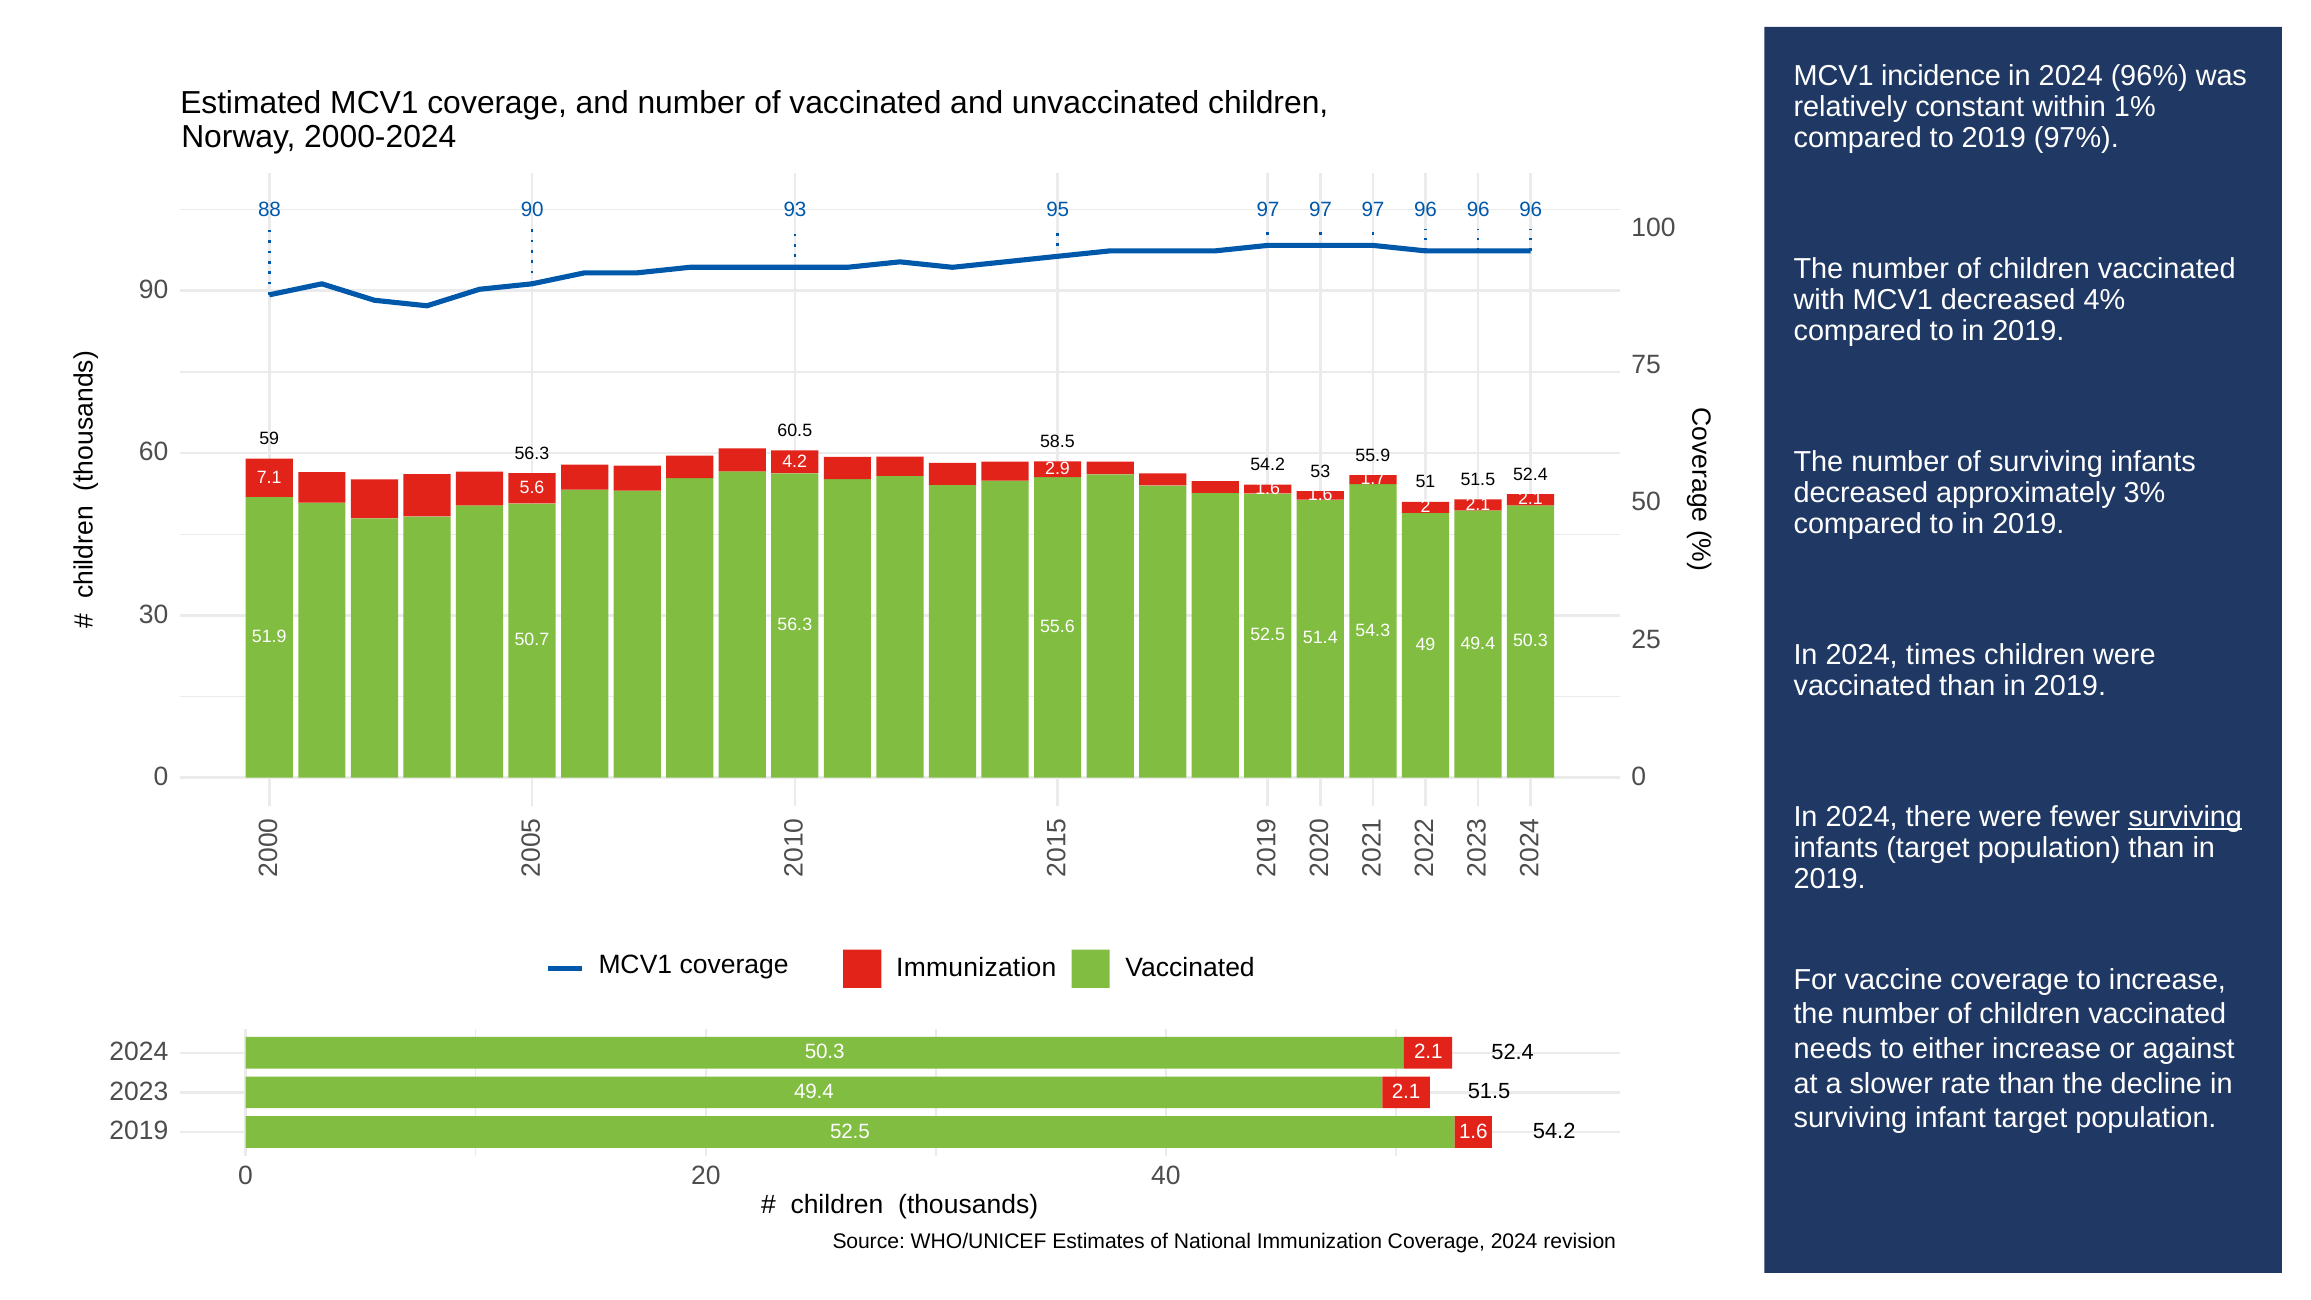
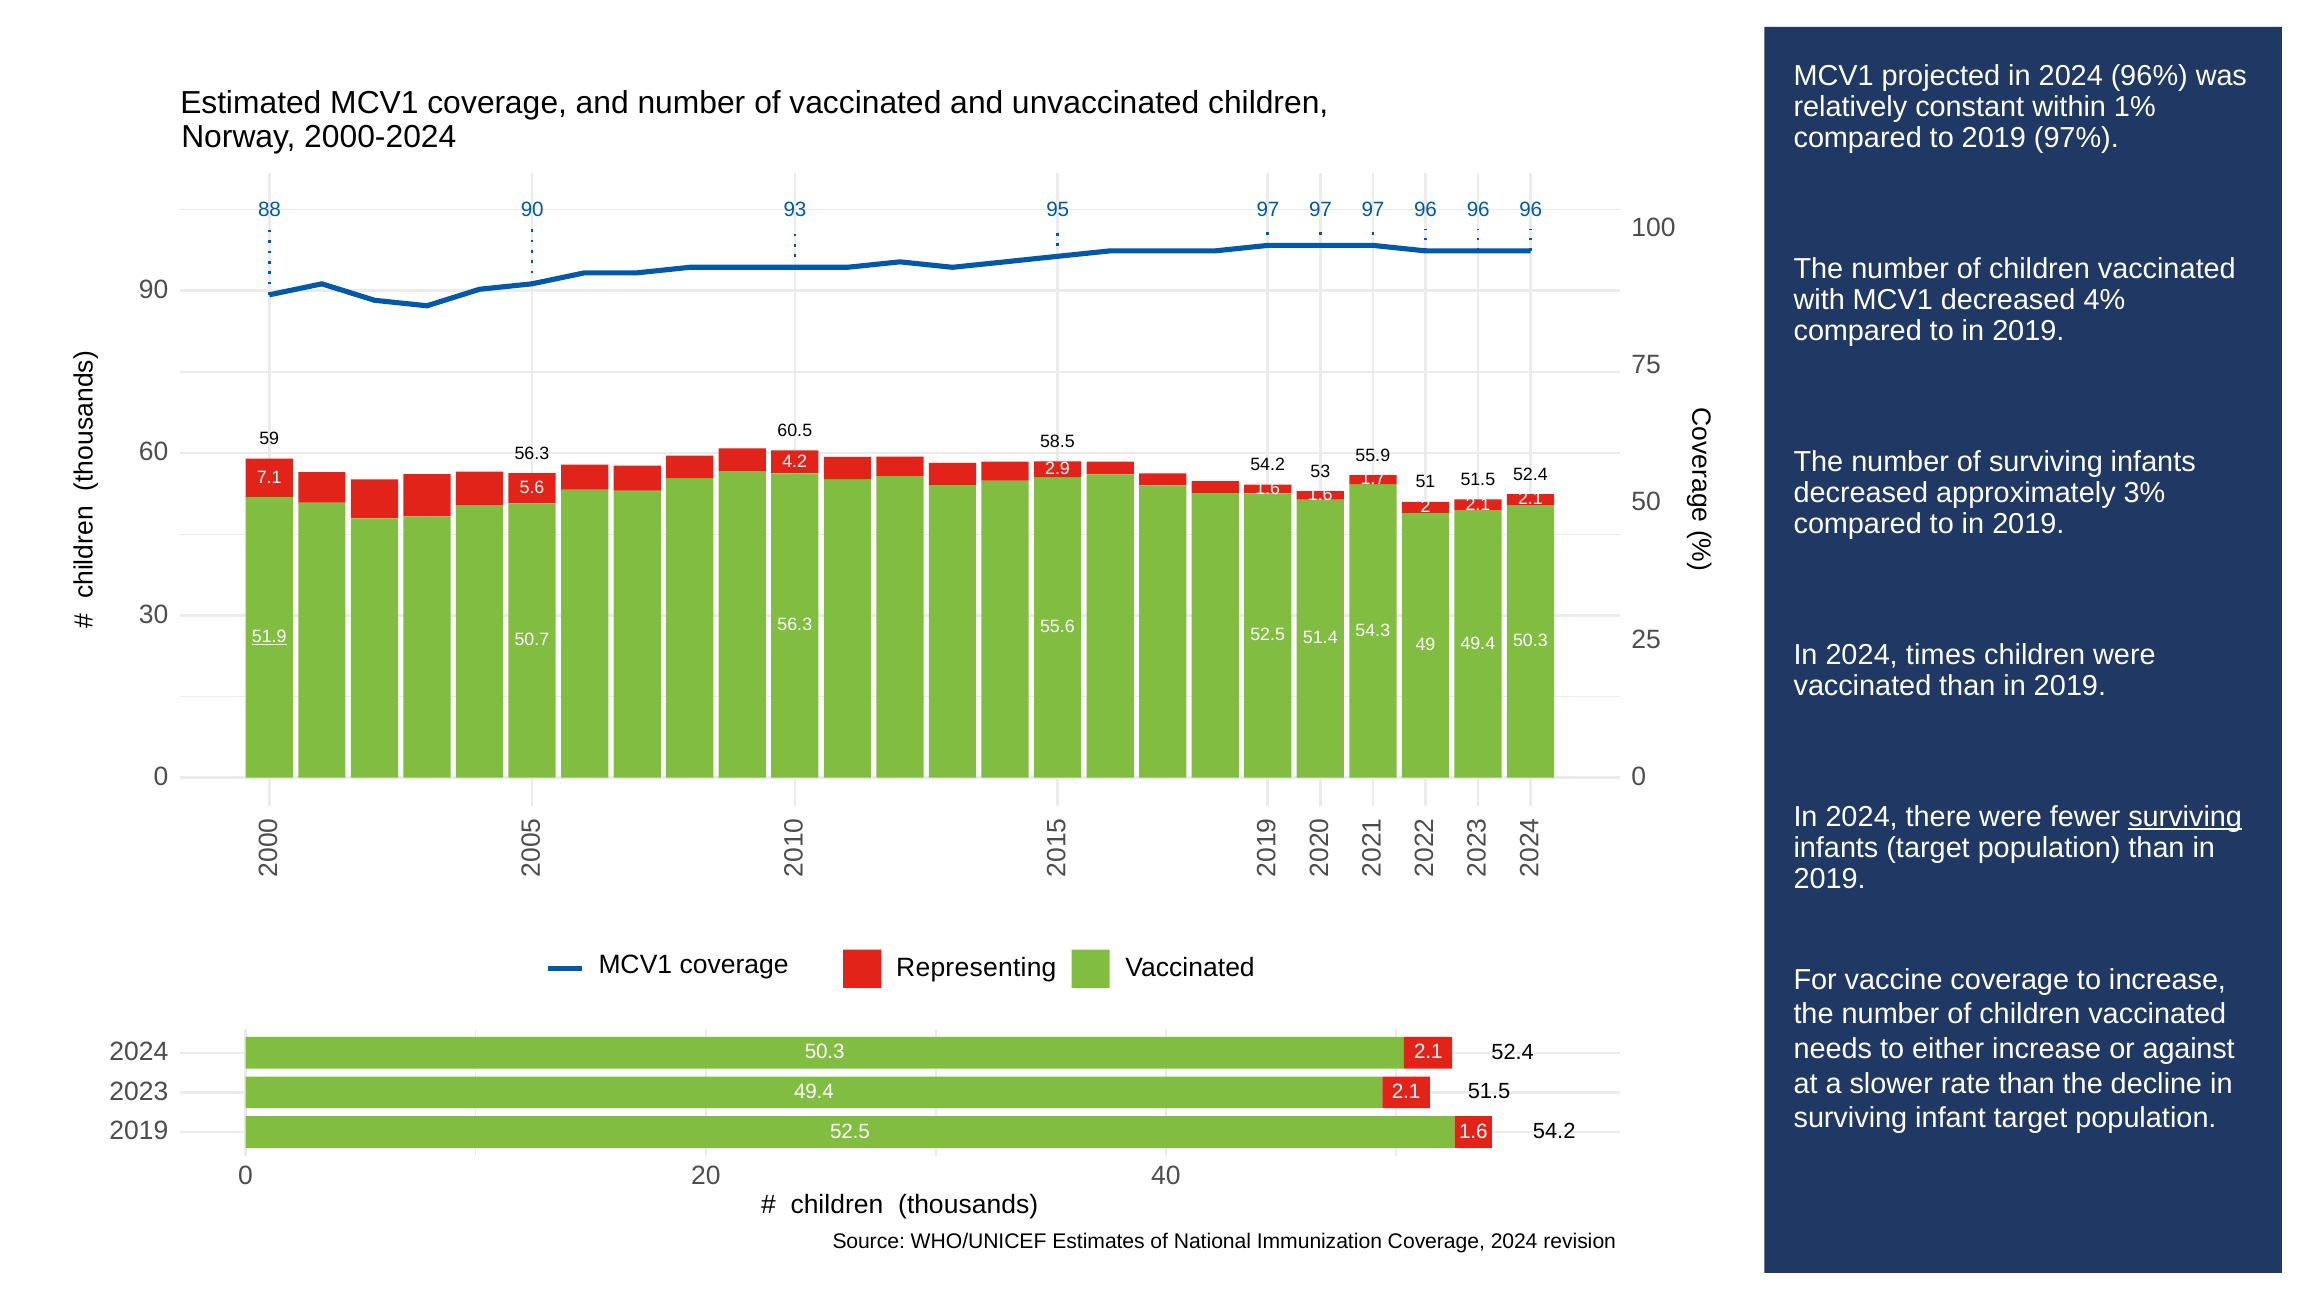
incidence: incidence -> projected
51.9 underline: none -> present
coverage Immunization: Immunization -> Representing
